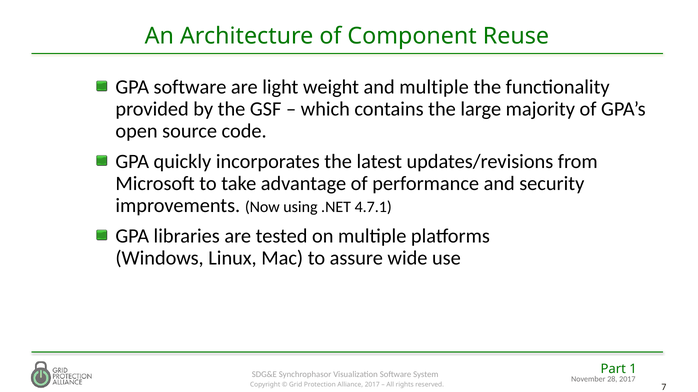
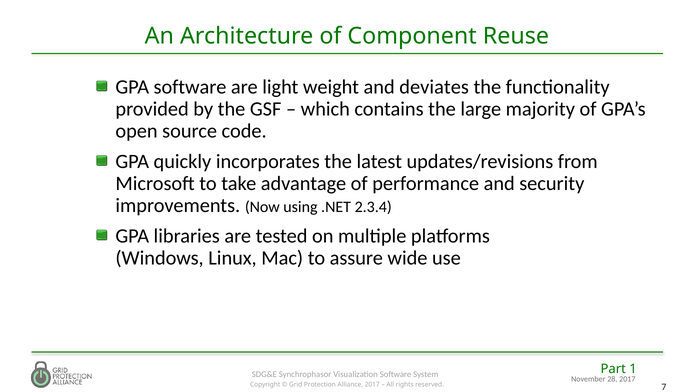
and multiple: multiple -> deviates
4.7.1: 4.7.1 -> 2.3.4
